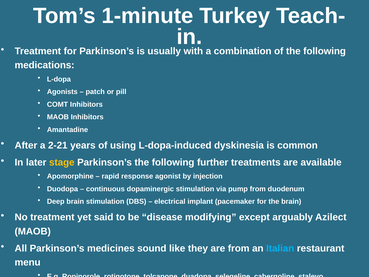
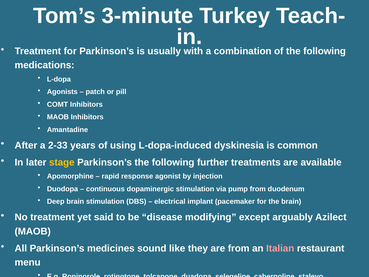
1-minute: 1-minute -> 3-minute
2-21: 2-21 -> 2-33
Italian colour: light blue -> pink
